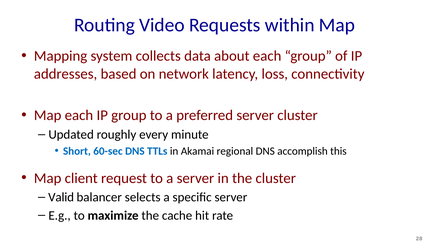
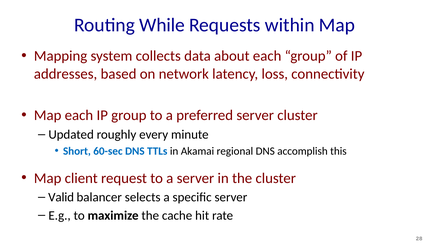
Video: Video -> While
